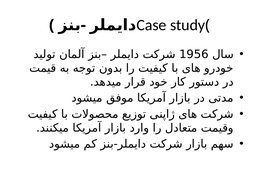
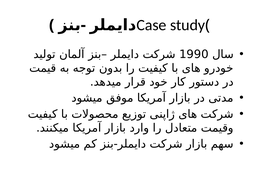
1956: 1956 -> 1990
